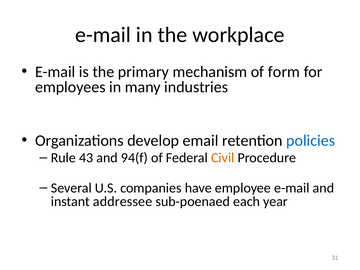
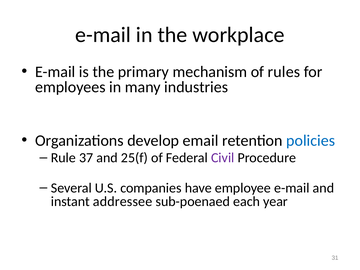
form: form -> rules
43: 43 -> 37
94(f: 94(f -> 25(f
Civil colour: orange -> purple
